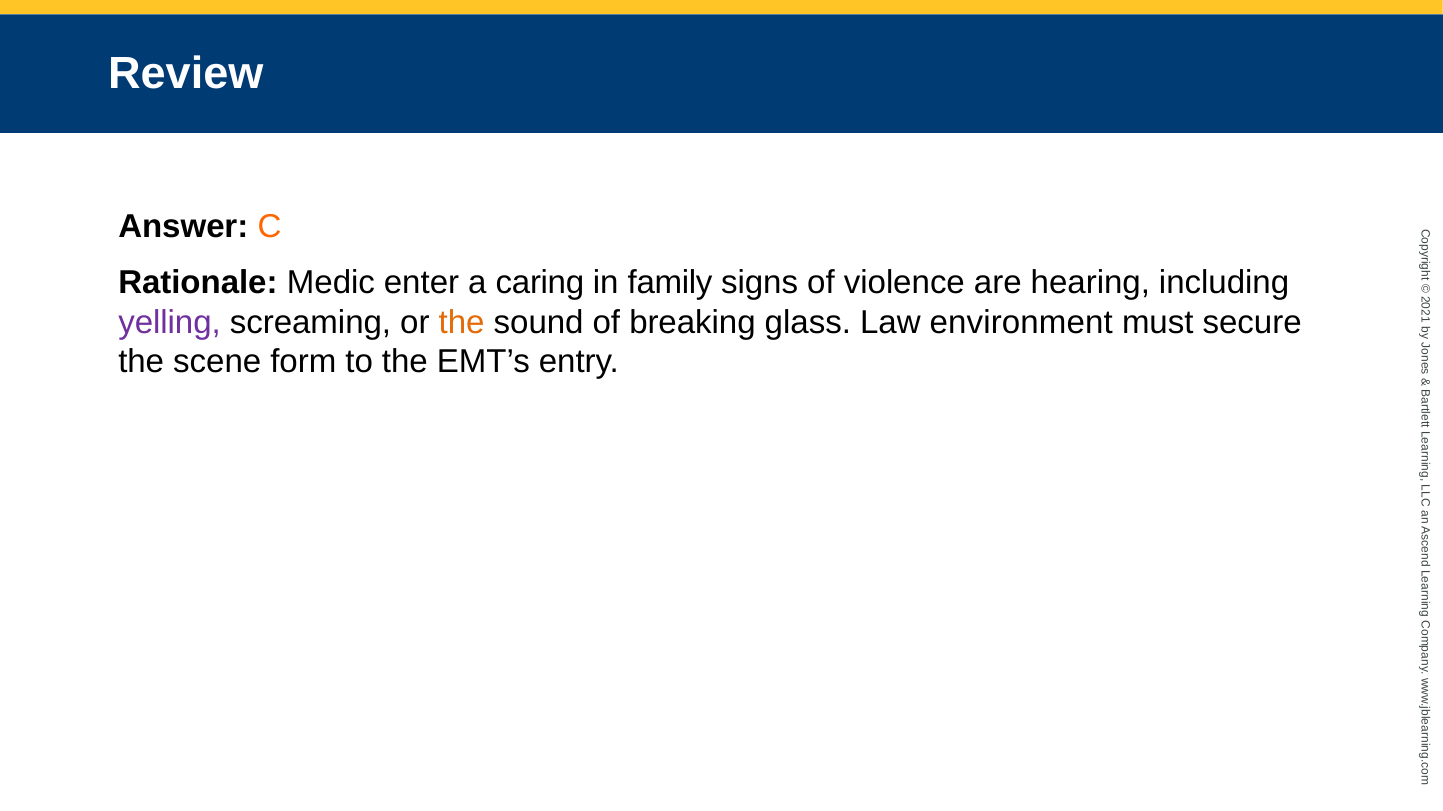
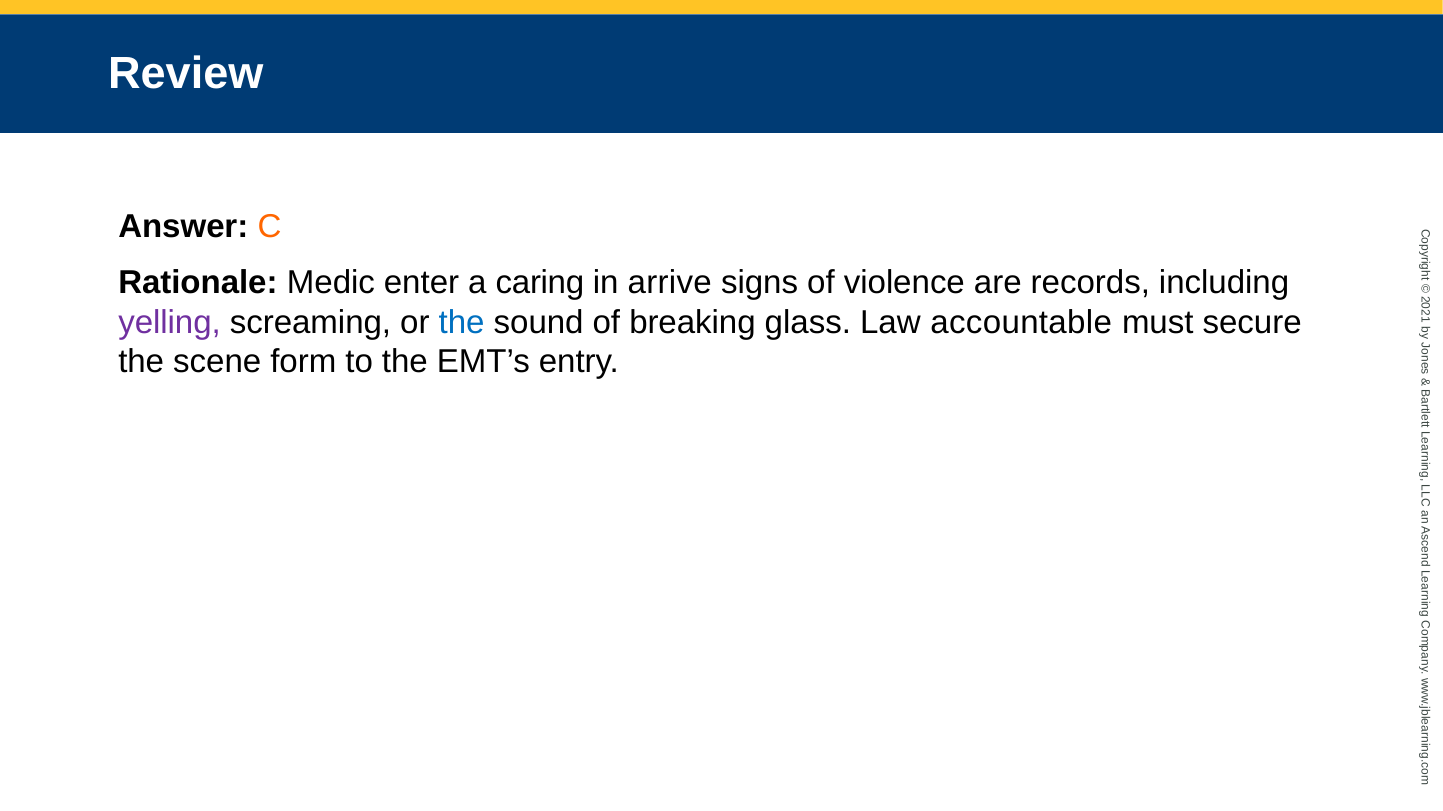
family: family -> arrive
hearing: hearing -> records
the at (462, 322) colour: orange -> blue
environment: environment -> accountable
